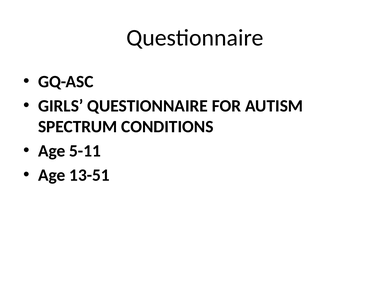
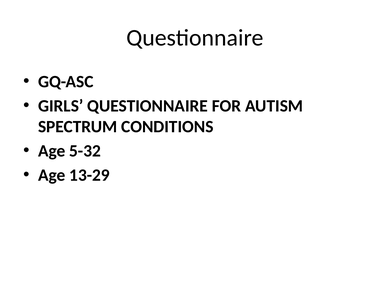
5-11: 5-11 -> 5-32
13-51: 13-51 -> 13-29
